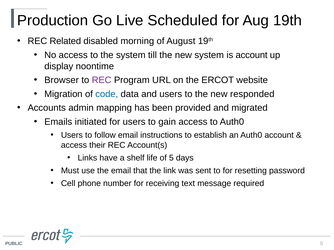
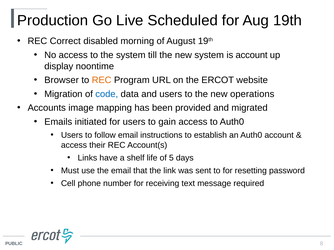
Related: Related -> Correct
REC at (102, 80) colour: purple -> orange
responded: responded -> operations
admin: admin -> image
